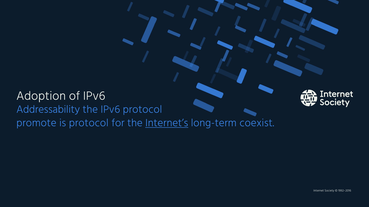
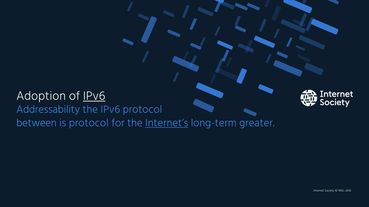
IPv6 at (94, 96) underline: none -> present
promote: promote -> between
coexist: coexist -> greater
